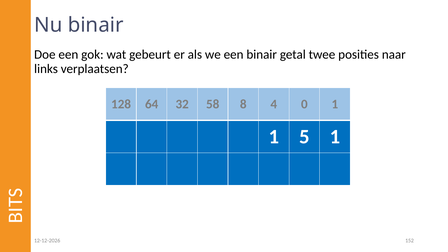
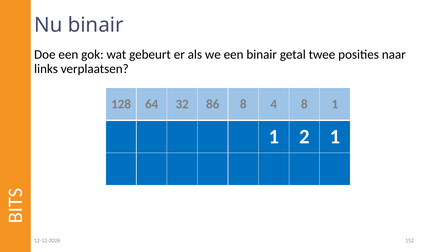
58: 58 -> 86
4 0: 0 -> 8
5: 5 -> 2
